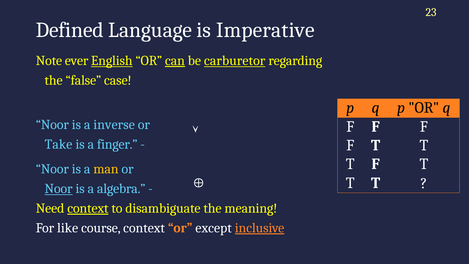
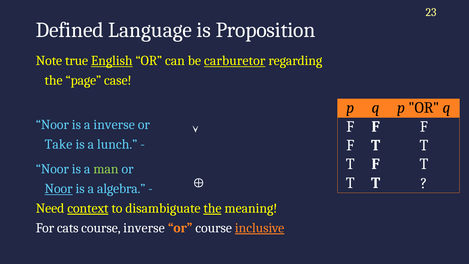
Imperative: Imperative -> Proposition
ever: ever -> true
can underline: present -> none
false: false -> page
finger: finger -> lunch
man colour: yellow -> light green
the at (212, 208) underline: none -> present
like: like -> cats
course context: context -> inverse
or except: except -> course
